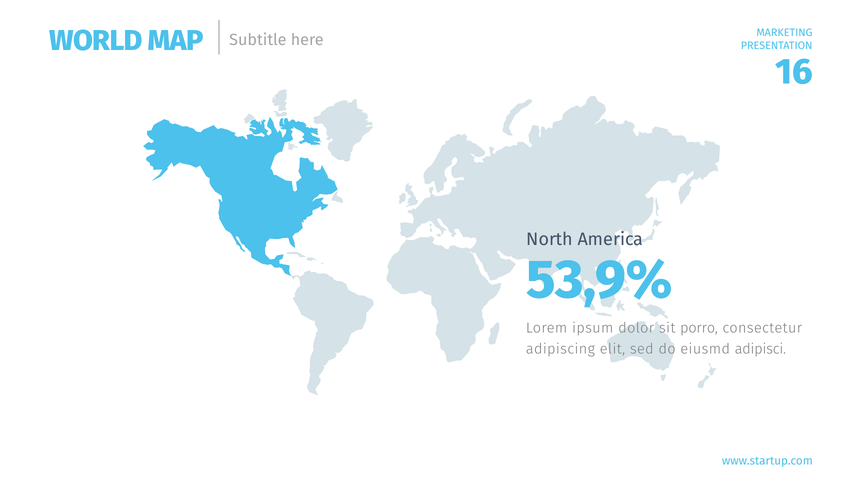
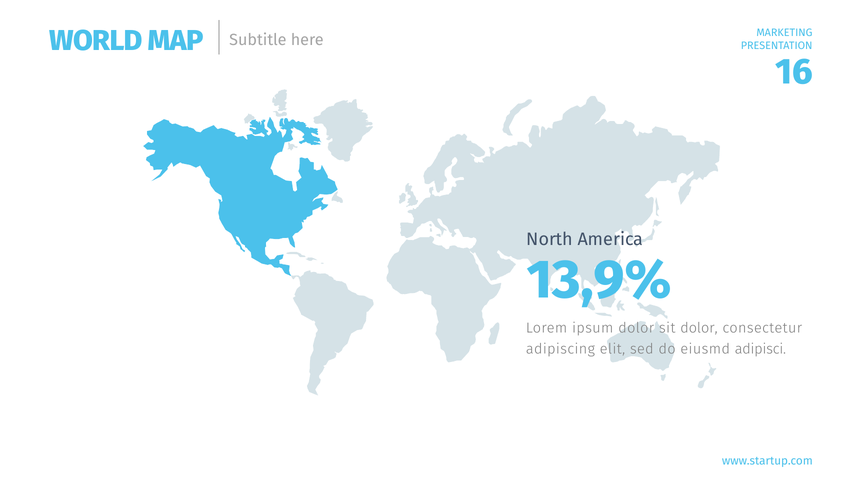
53,9%: 53,9% -> 13,9%
sit porro: porro -> dolor
